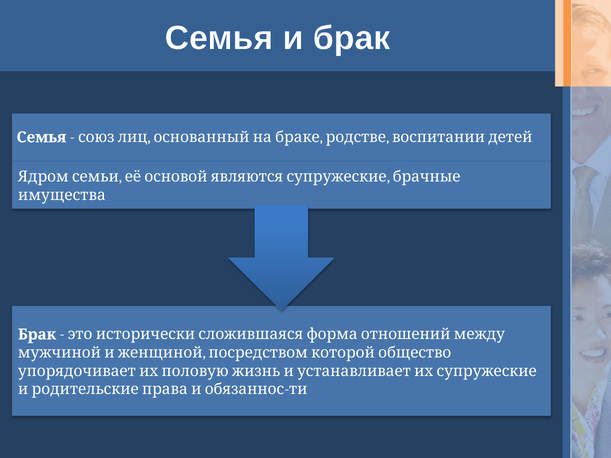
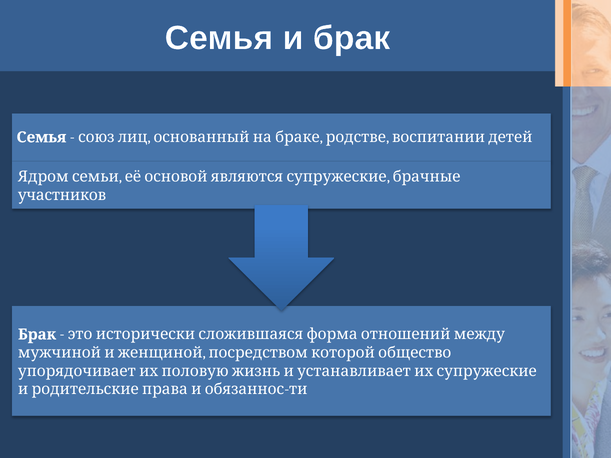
имущества: имущества -> участников
